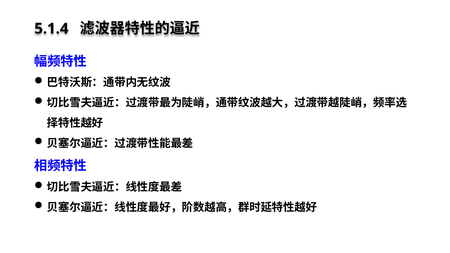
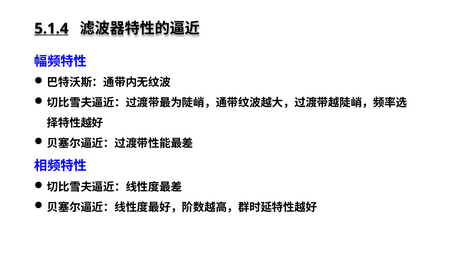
5.1.4 underline: none -> present
